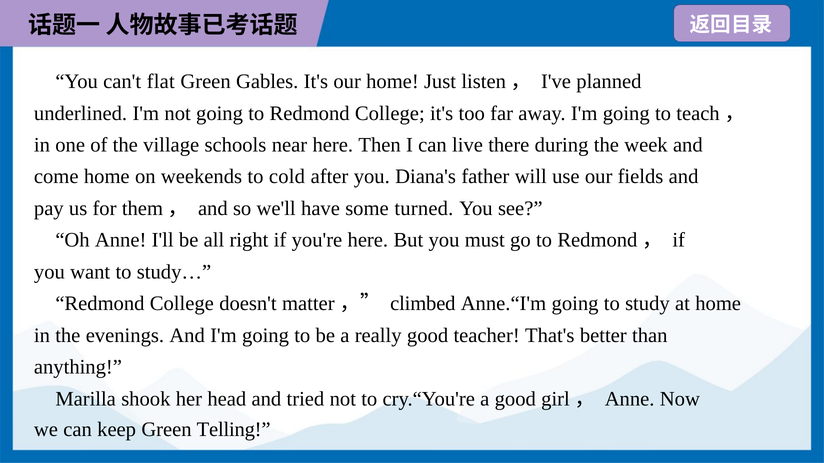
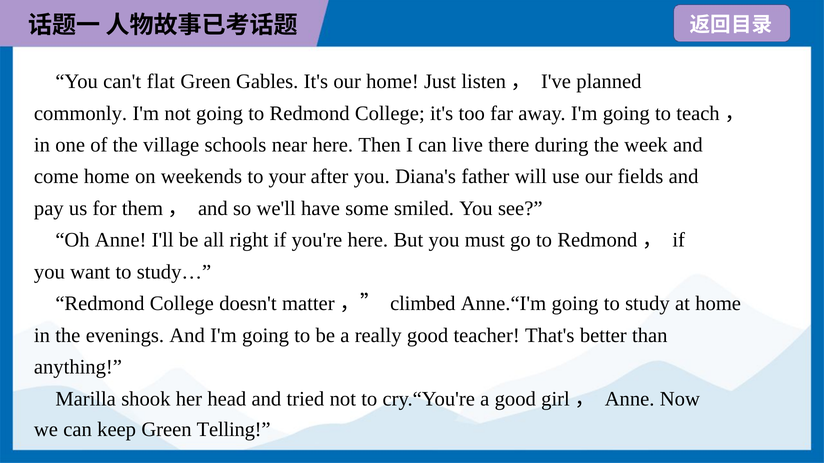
underlined: underlined -> commonly
cold: cold -> your
turned: turned -> smiled
